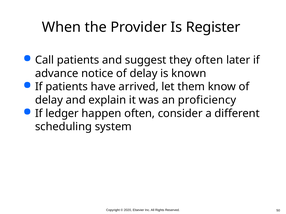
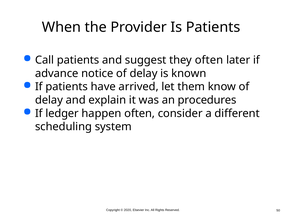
Is Register: Register -> Patients
proficiency: proficiency -> procedures
